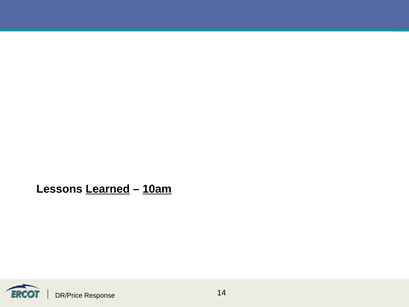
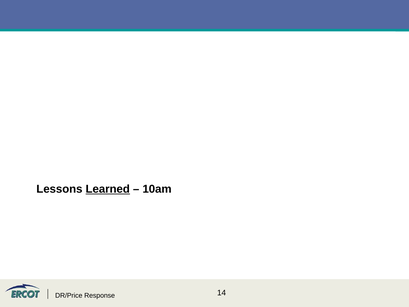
10am underline: present -> none
